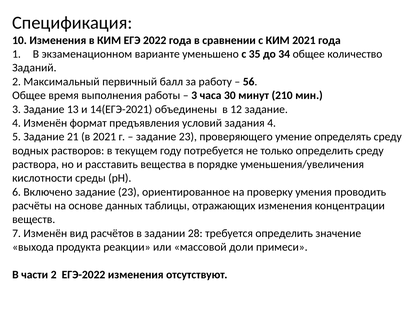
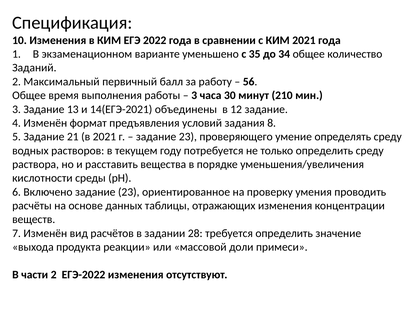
задания 4: 4 -> 8
